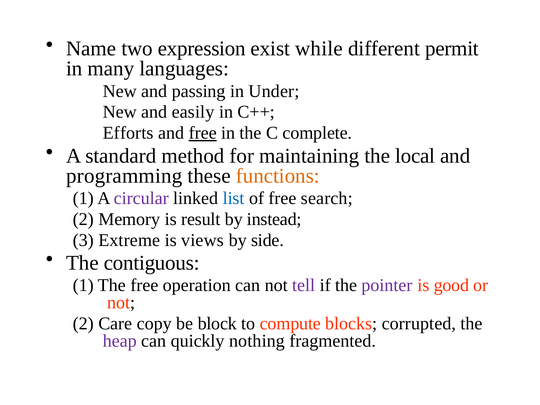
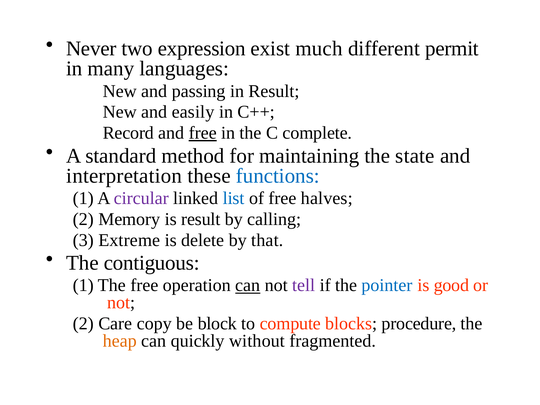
Name: Name -> Never
while: while -> much
in Under: Under -> Result
Efforts: Efforts -> Record
local: local -> state
programming: programming -> interpretation
functions colour: orange -> blue
search: search -> halves
instead: instead -> calling
views: views -> delete
side: side -> that
can at (248, 285) underline: none -> present
pointer colour: purple -> blue
corrupted: corrupted -> procedure
heap colour: purple -> orange
nothing: nothing -> without
